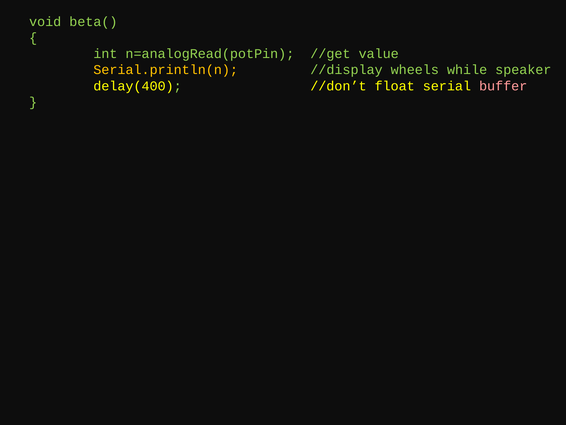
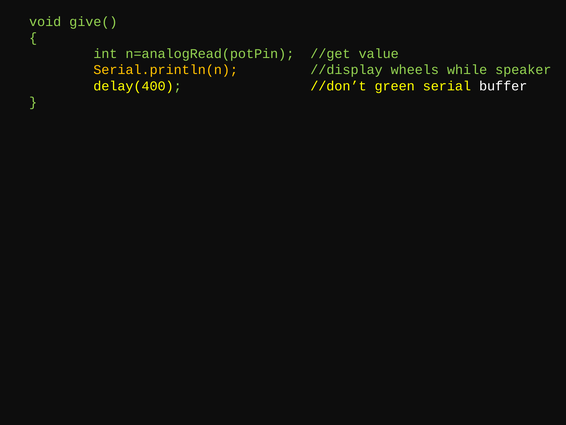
beta(: beta( -> give(
float: float -> green
buffer colour: pink -> white
